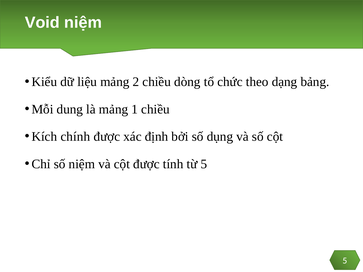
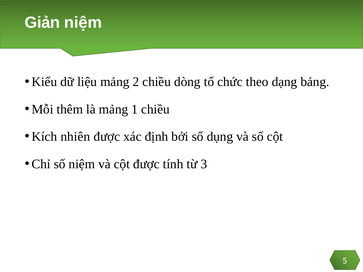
Void: Void -> Giản
dung: dung -> thêm
chính: chính -> nhiên
từ 5: 5 -> 3
